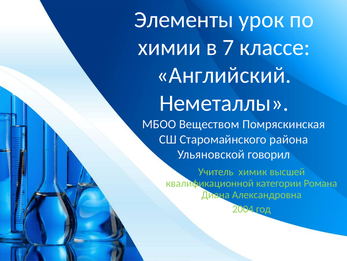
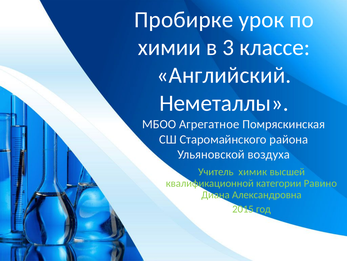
Элементы: Элементы -> Пробирке
7: 7 -> 3
Веществом: Веществом -> Агрегатное
говорил: говорил -> воздуха
Романа: Романа -> Равино
2004: 2004 -> 2015
